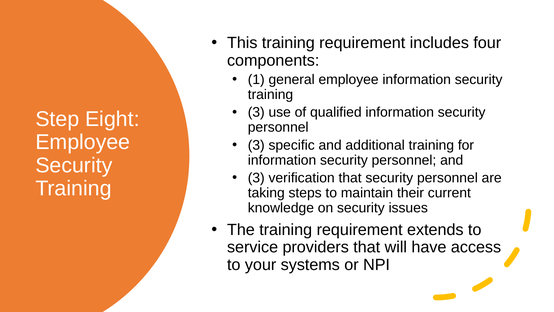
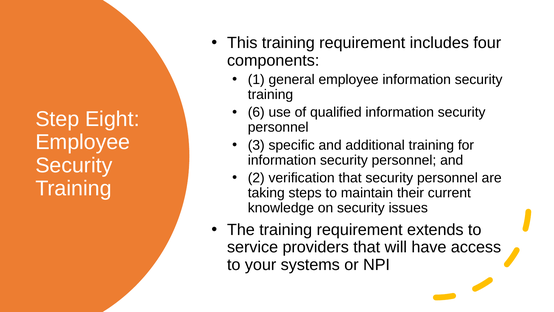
3 at (256, 112): 3 -> 6
3 at (256, 178): 3 -> 2
